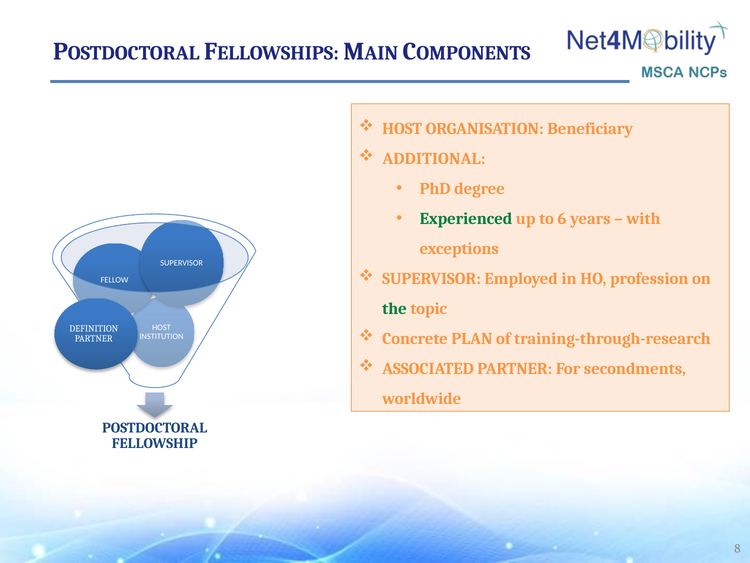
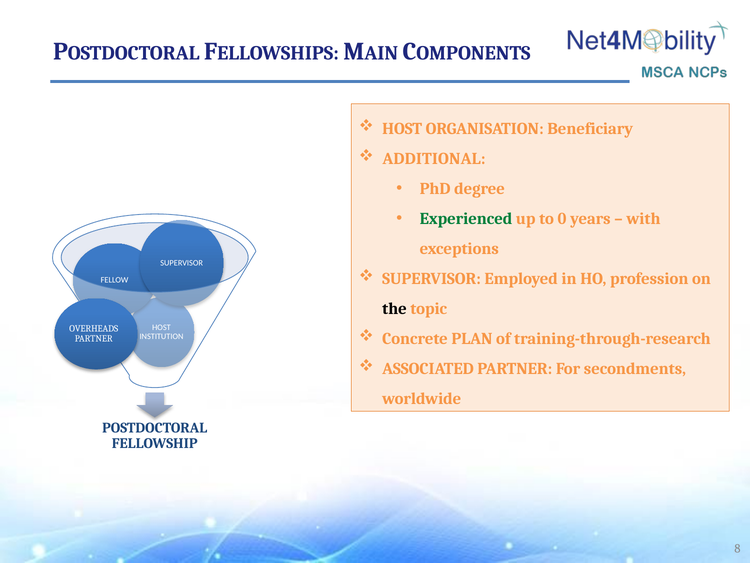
6: 6 -> 0
the colour: green -> black
DEFINITION: DEFINITION -> OVERHEADS
